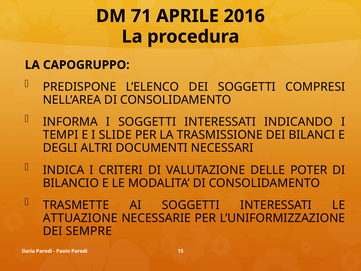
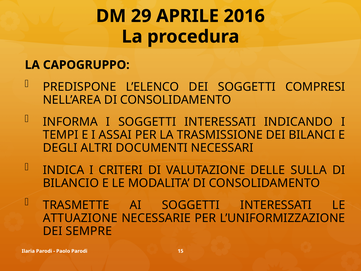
71: 71 -> 29
SLIDE: SLIDE -> ASSAI
POTER: POTER -> SULLA
